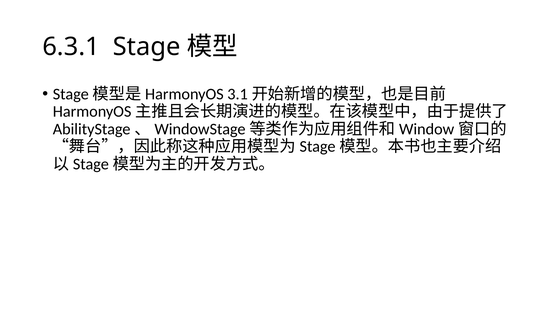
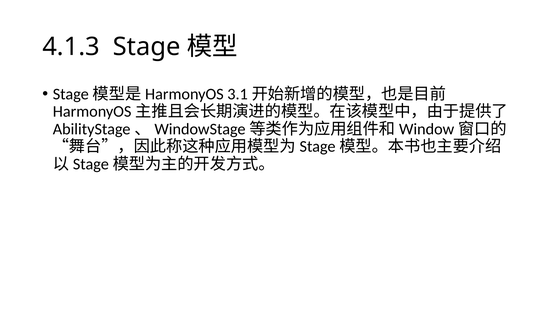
6.3.1: 6.3.1 -> 4.1.3
